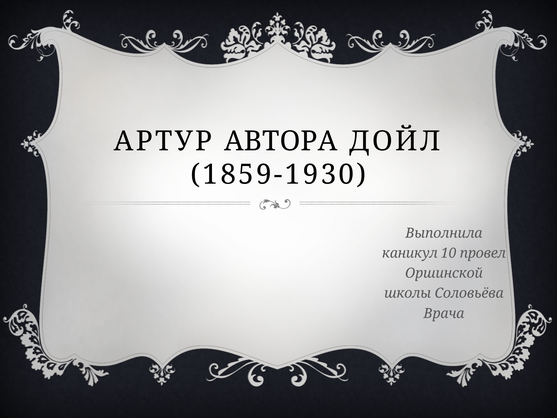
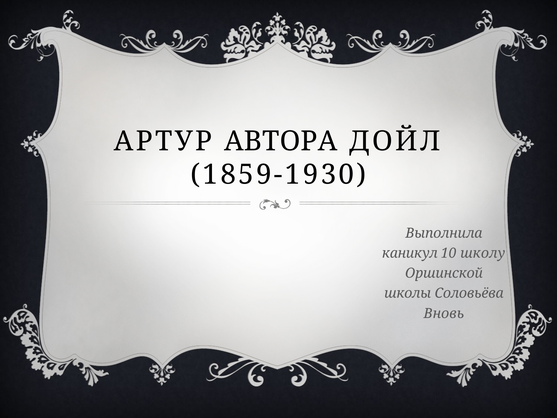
провел: провел -> школу
Врача: Врача -> Вновь
